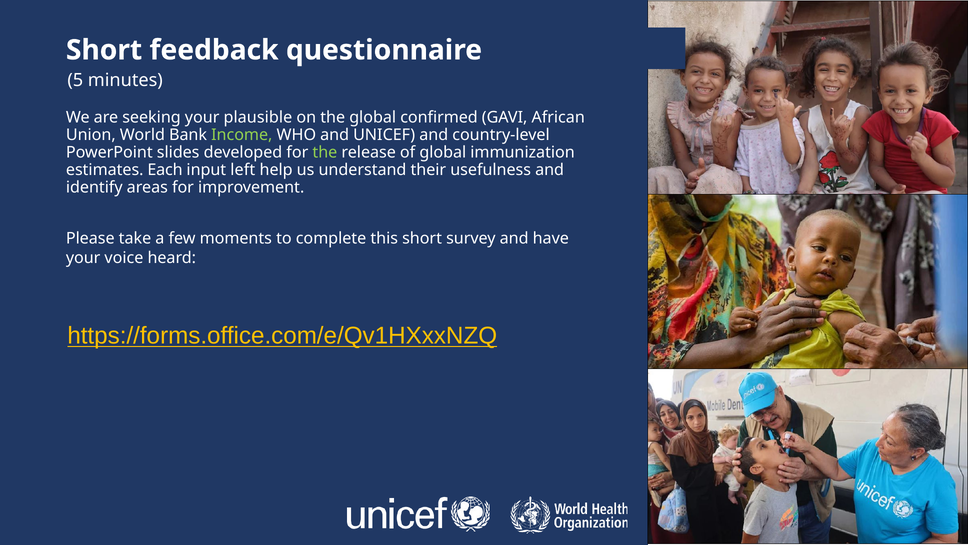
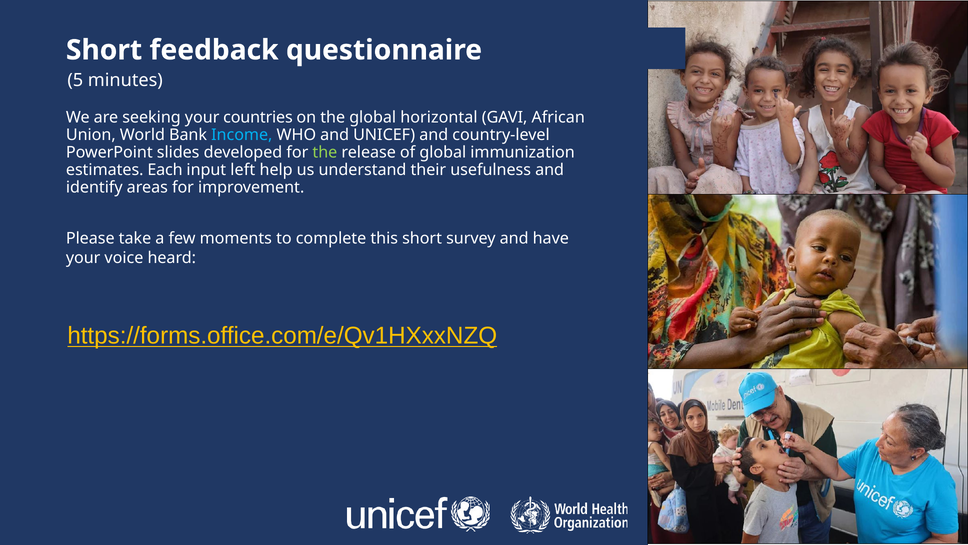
plausible: plausible -> countries
confirmed: confirmed -> horizontal
Income colour: light green -> light blue
